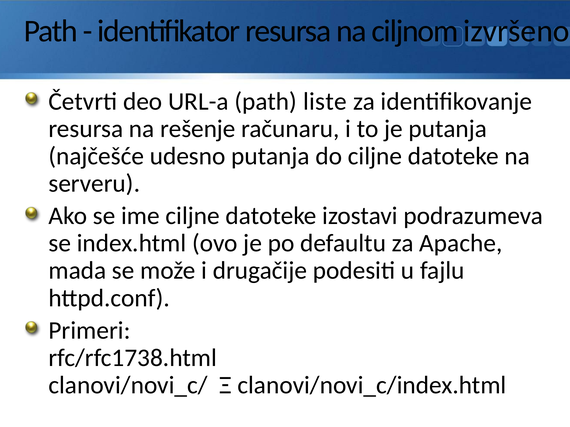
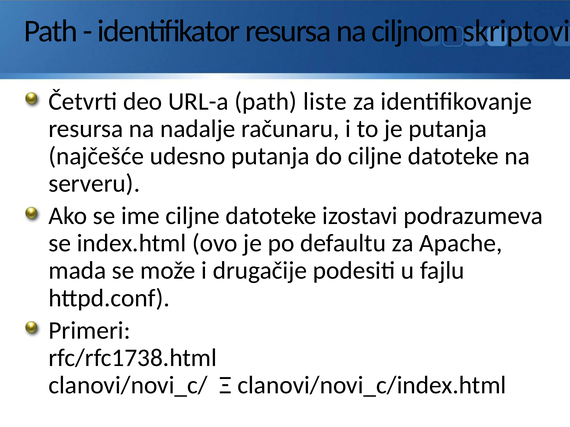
izvršeno: izvršeno -> skriptovi
rešenje: rešenje -> nadalje
